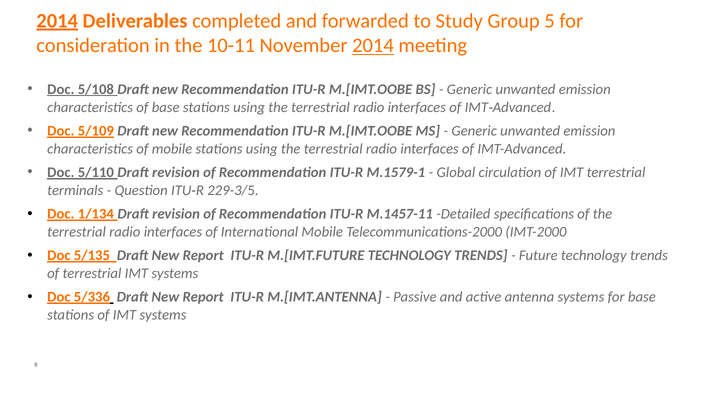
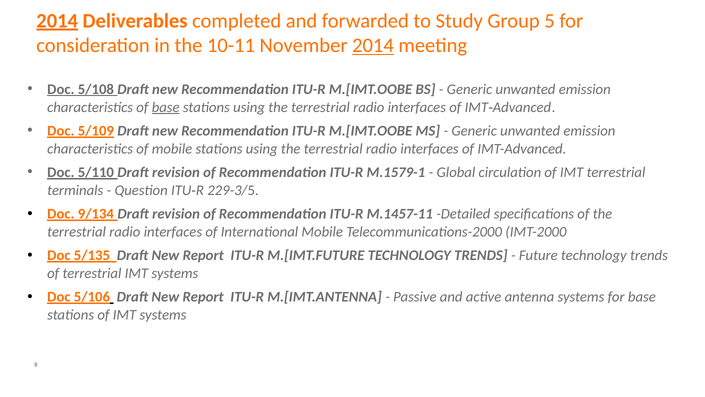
base at (166, 107) underline: none -> present
1/134: 1/134 -> 9/134
5/336: 5/336 -> 5/106
